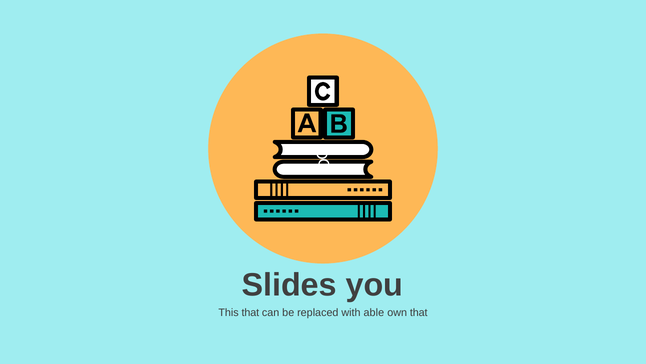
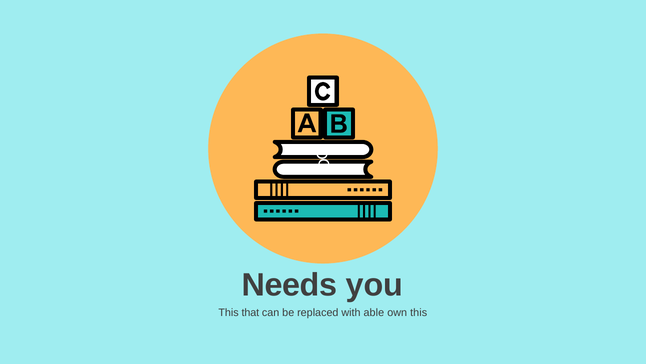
Slides: Slides -> Needs
own that: that -> this
